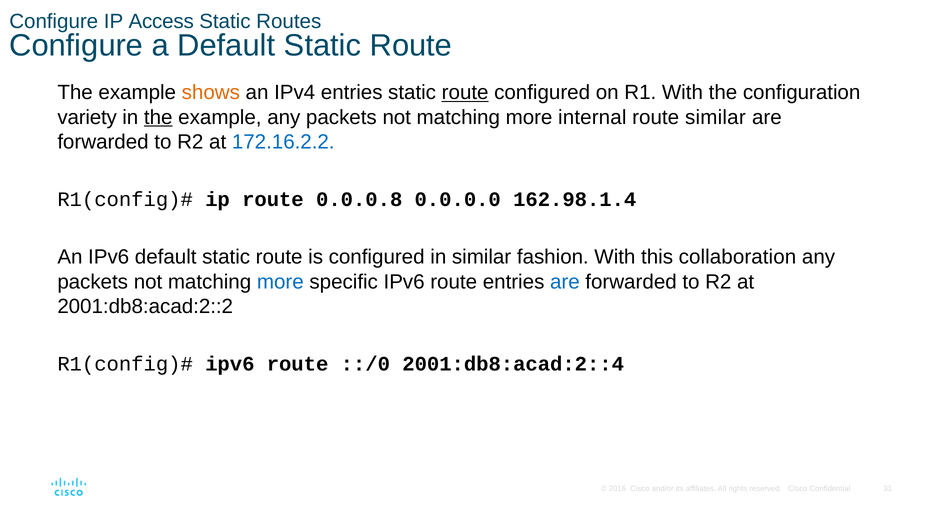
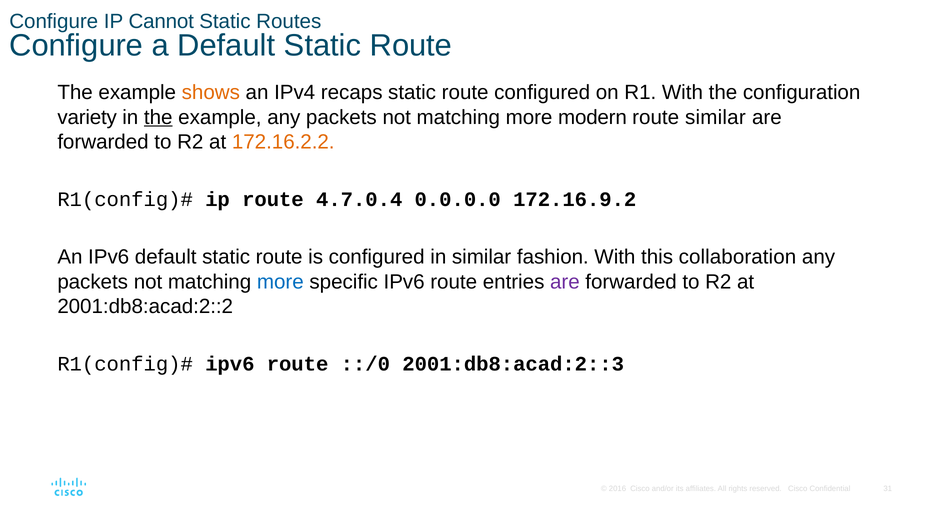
Access: Access -> Cannot
IPv4 entries: entries -> recaps
route at (465, 93) underline: present -> none
internal: internal -> modern
172.16.2.2 colour: blue -> orange
0.0.0.8: 0.0.0.8 -> 4.7.0.4
162.98.1.4: 162.98.1.4 -> 172.16.9.2
are at (565, 282) colour: blue -> purple
2001:db8:acad:2::4: 2001:db8:acad:2::4 -> 2001:db8:acad:2::3
